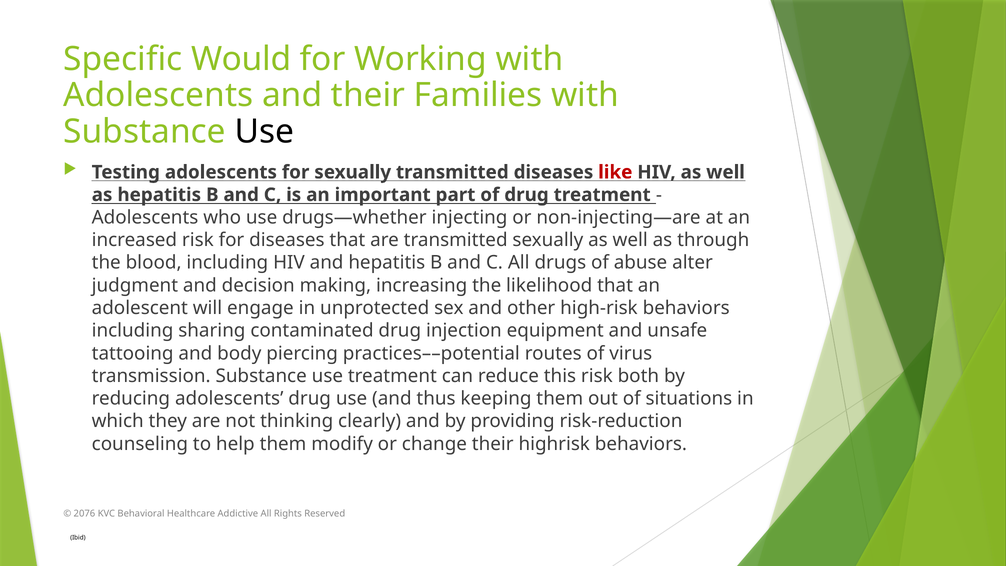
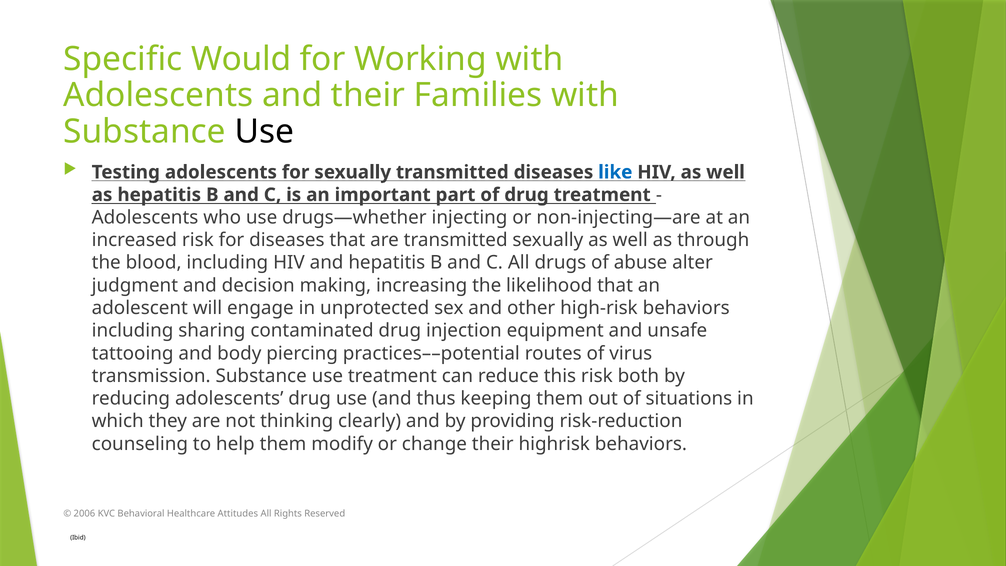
like colour: red -> blue
2076: 2076 -> 2006
Addictive: Addictive -> Attitudes
